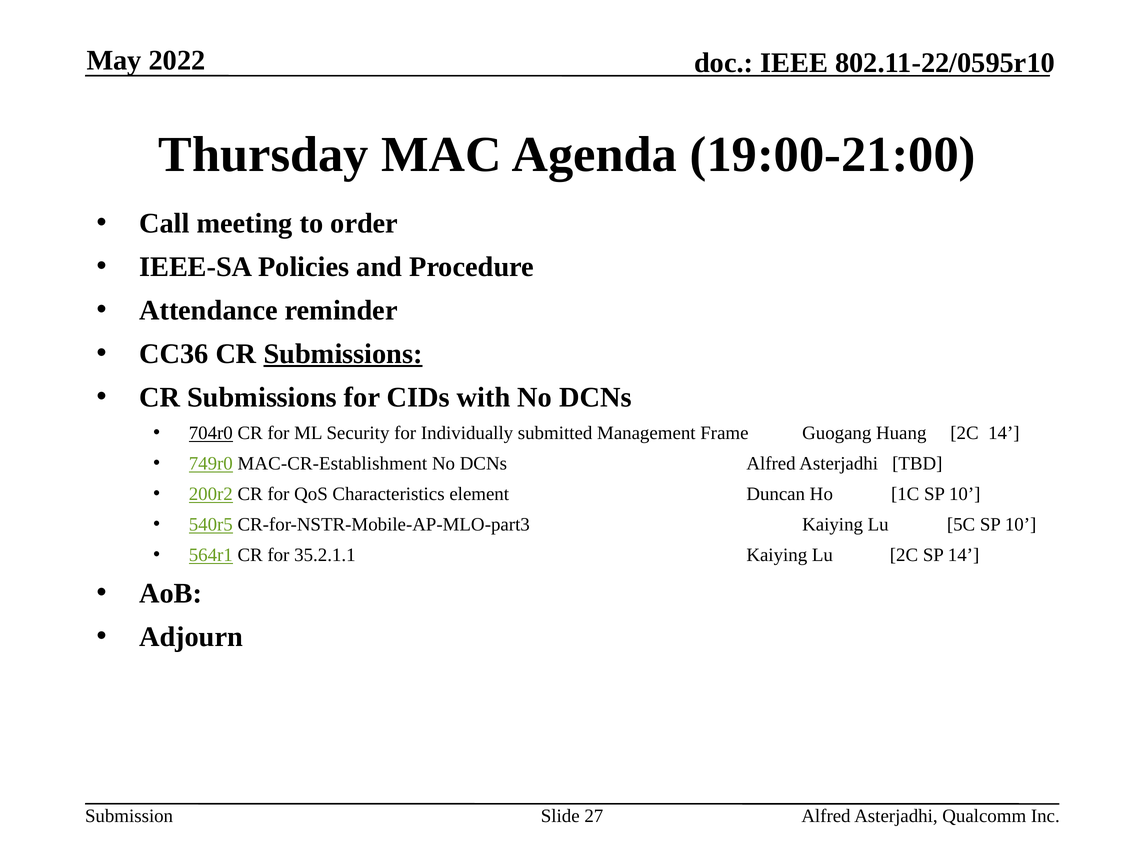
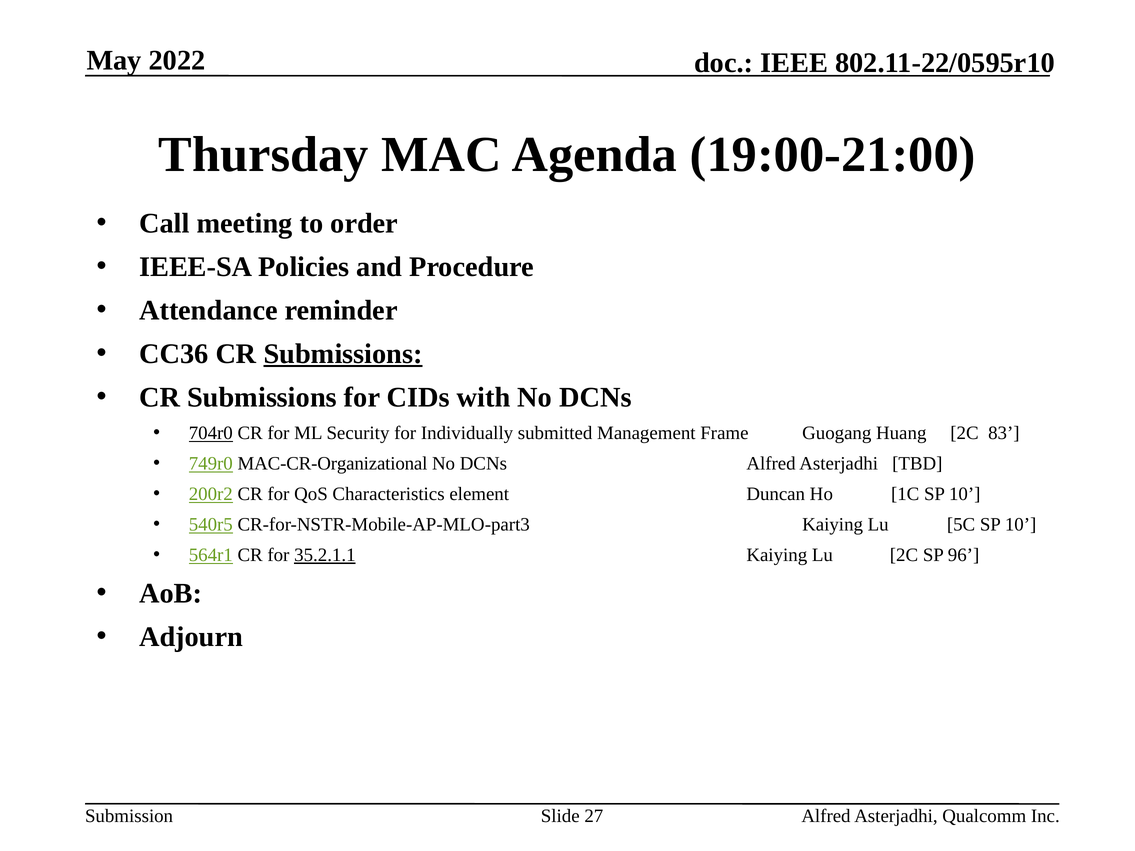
2C 14: 14 -> 83
MAC-CR-Establishment: MAC-CR-Establishment -> MAC-CR-Organizational
35.2.1.1 underline: none -> present
SP 14: 14 -> 96
